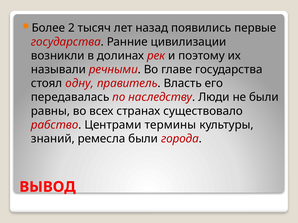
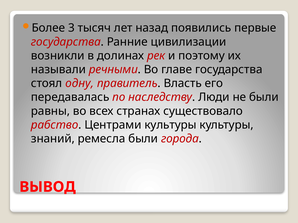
2: 2 -> 3
Центрами термины: термины -> культуры
